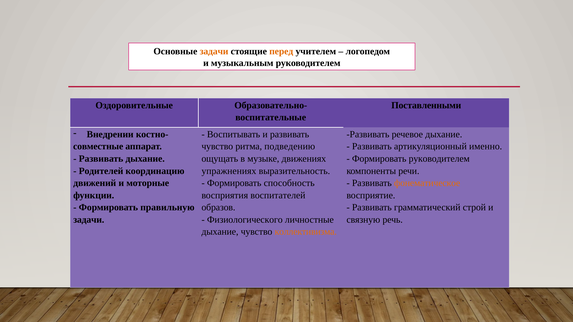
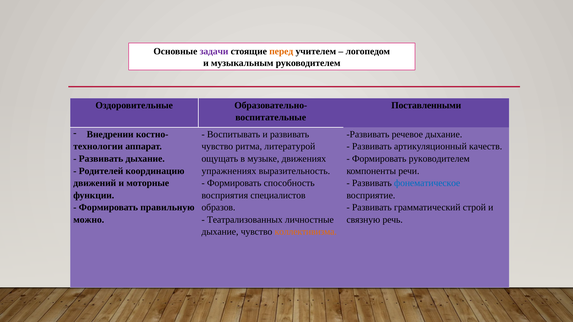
задачи at (214, 51) colour: orange -> purple
совместные: совместные -> технологии
подведению: подведению -> литературой
именно: именно -> качеств
фонематическое colour: orange -> blue
воспитателей: воспитателей -> специалистов
задачи at (89, 220): задачи -> можно
Физиологического: Физиологического -> Театрализованных
